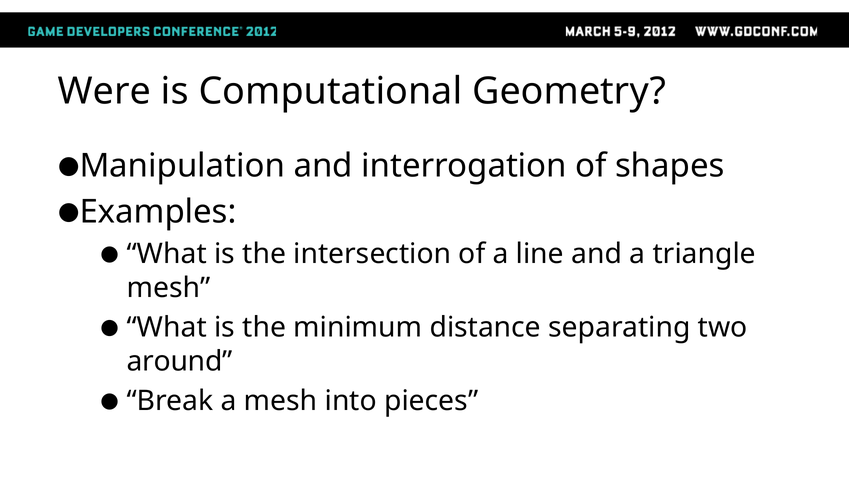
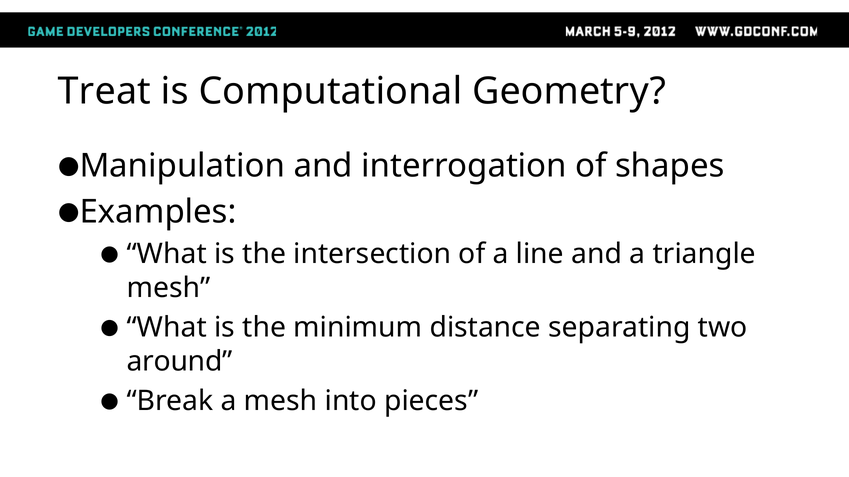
Were: Were -> Treat
